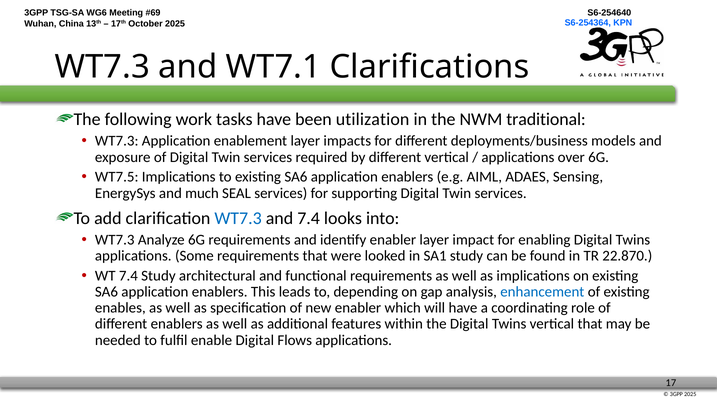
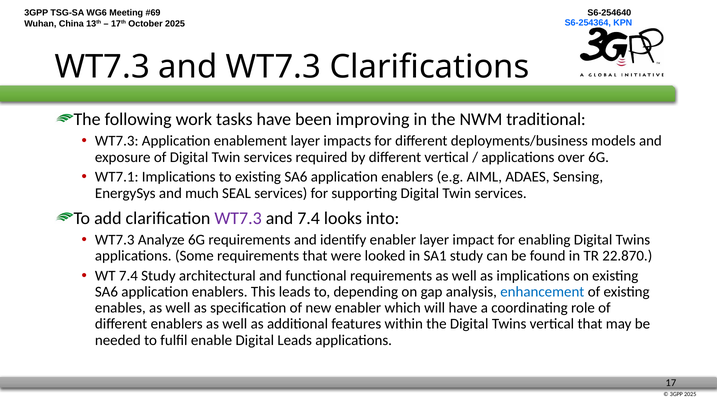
and WT7.1: WT7.1 -> WT7.3
utilization: utilization -> improving
WT7.5: WT7.5 -> WT7.1
WT7.3 at (238, 218) colour: blue -> purple
Digital Flows: Flows -> Leads
